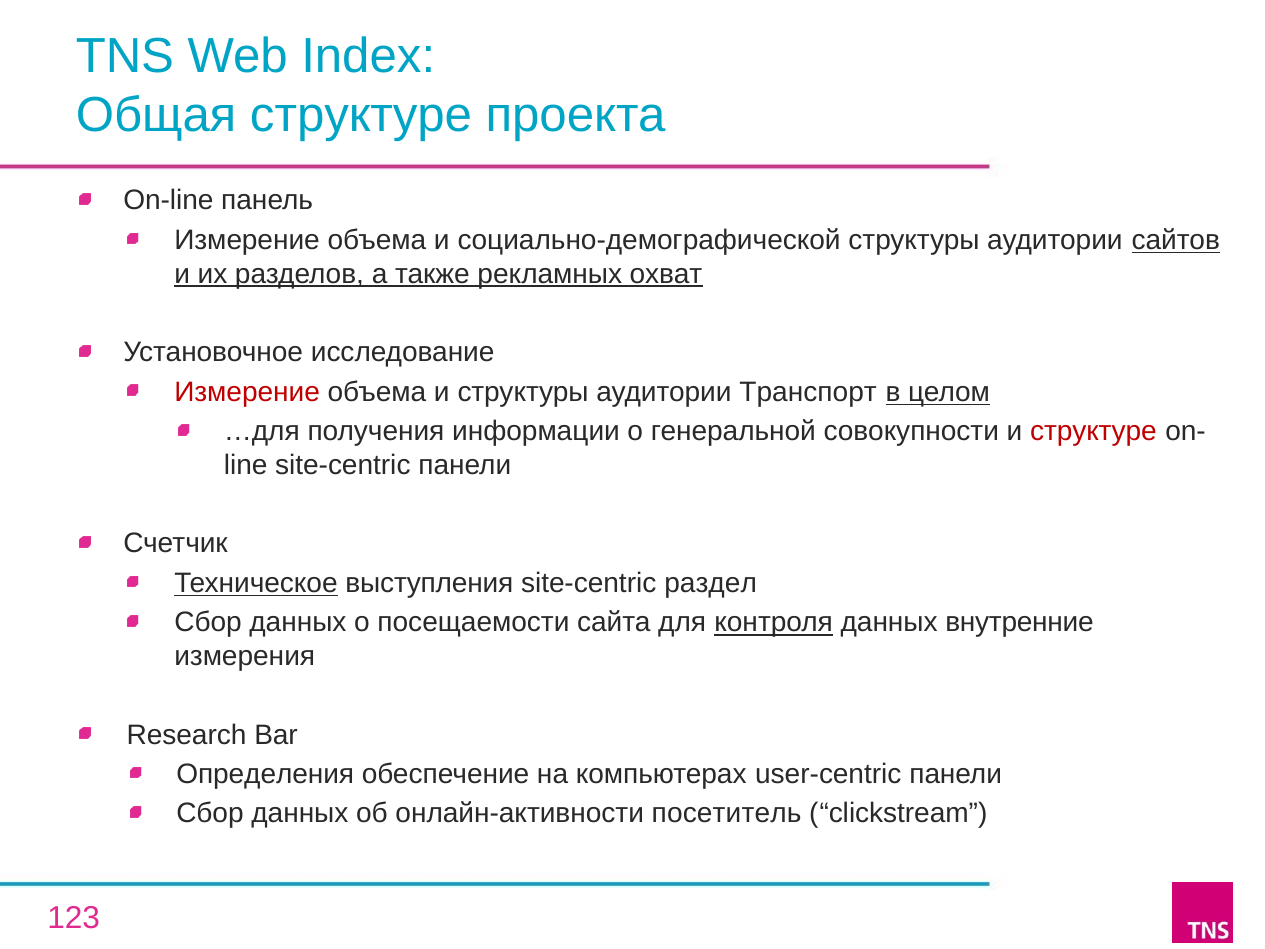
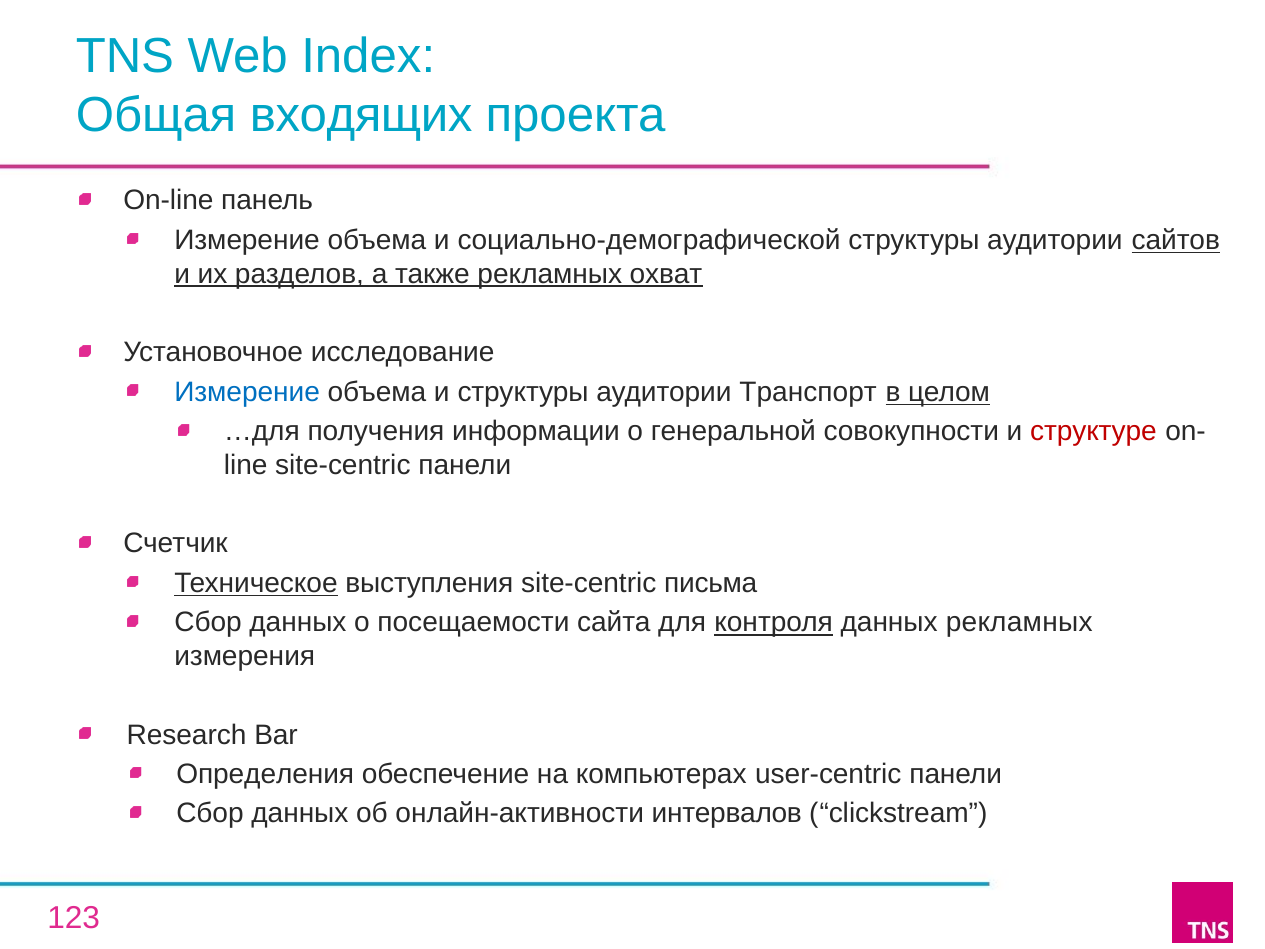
Общая структуре: структуре -> входящих
Измерение at (247, 392) colour: red -> blue
раздел: раздел -> письма
данных внутренние: внутренние -> рекламных
посетитель: посетитель -> интервалов
